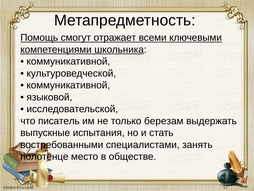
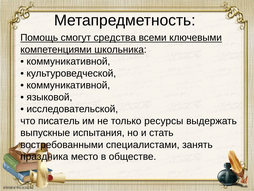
отражает: отражает -> средства
березам: березам -> ресурсы
полотенце: полотенце -> праздника
